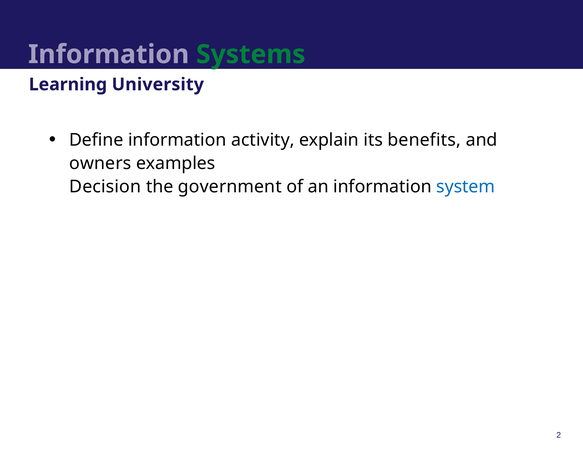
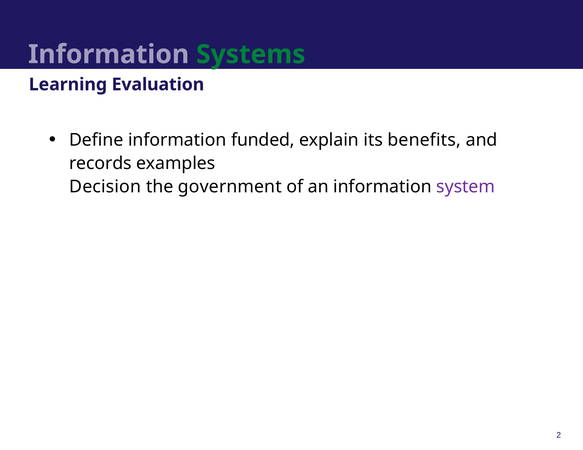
University: University -> Evaluation
activity: activity -> funded
owners: owners -> records
system colour: blue -> purple
